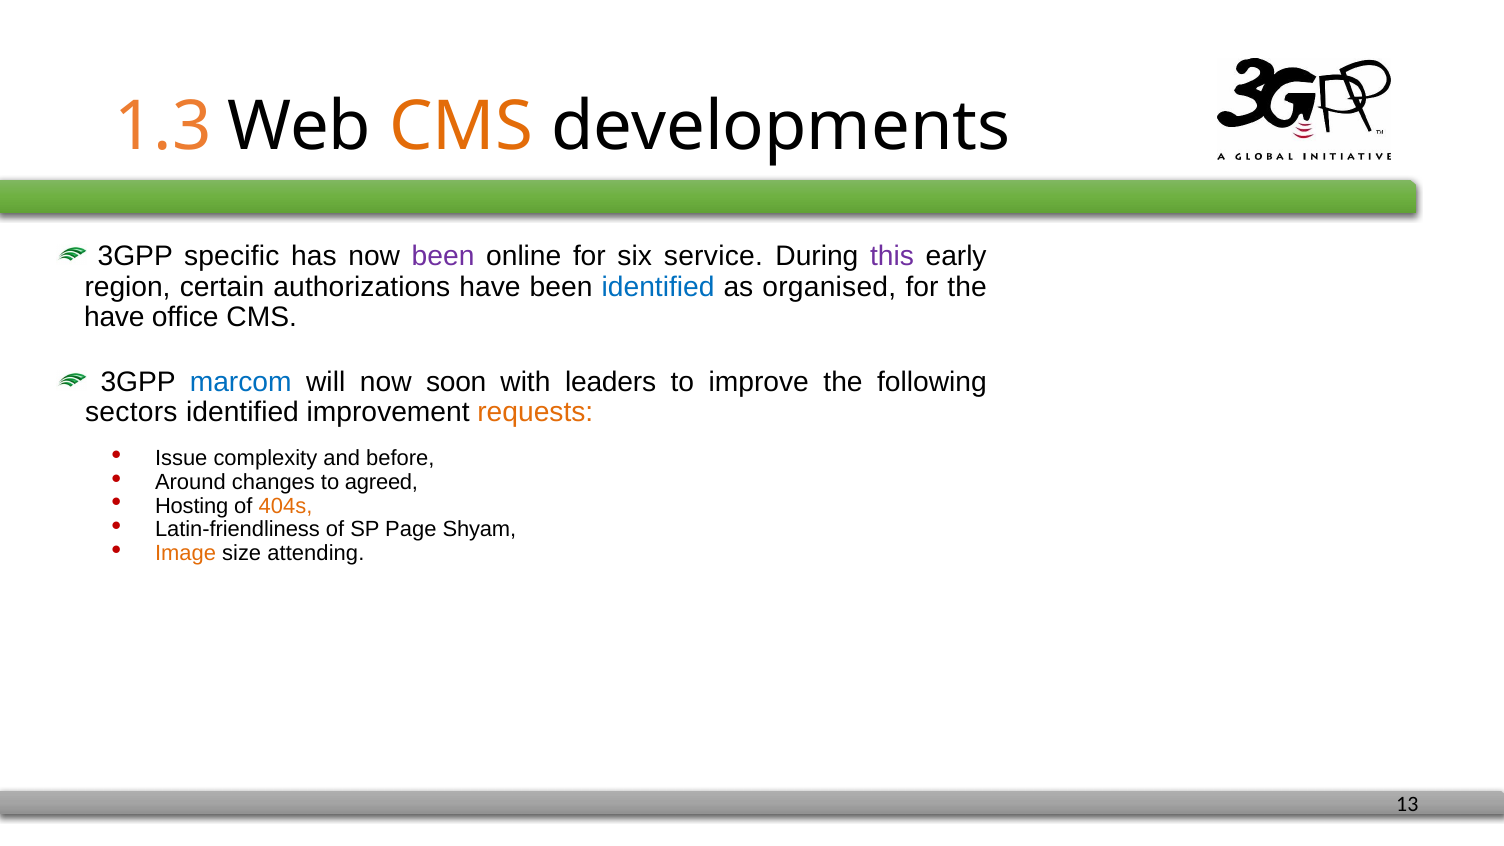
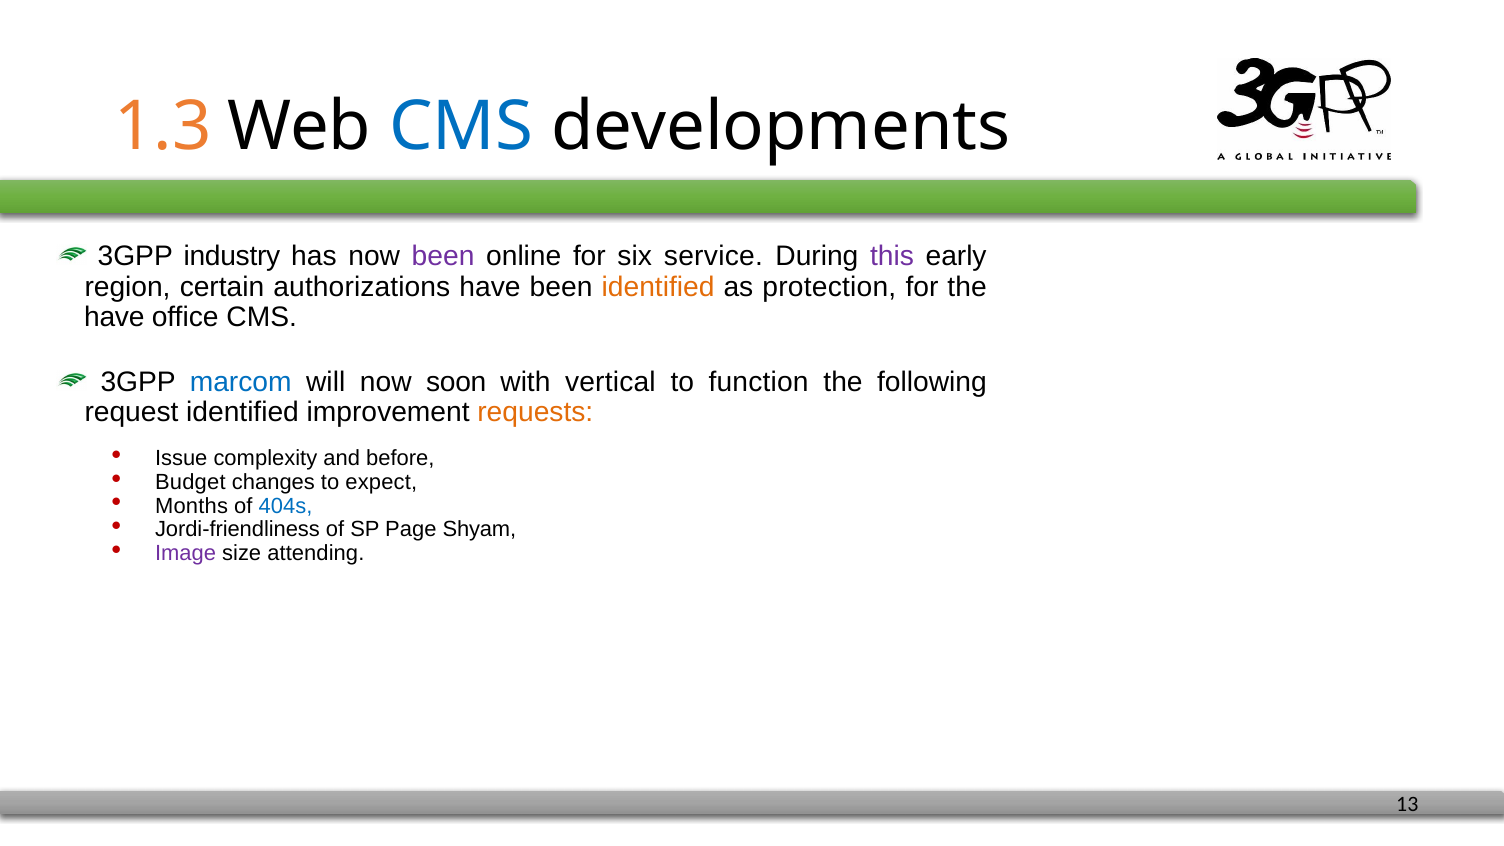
CMS at (461, 126) colour: orange -> blue
specific: specific -> industry
identified at (658, 287) colour: blue -> orange
organised: organised -> protection
leaders: leaders -> vertical
improve: improve -> function
sectors: sectors -> request
Around: Around -> Budget
agreed: agreed -> expect
Hosting: Hosting -> Months
404s colour: orange -> blue
Latin-friendliness: Latin-friendliness -> Jordi-friendliness
Image colour: orange -> purple
